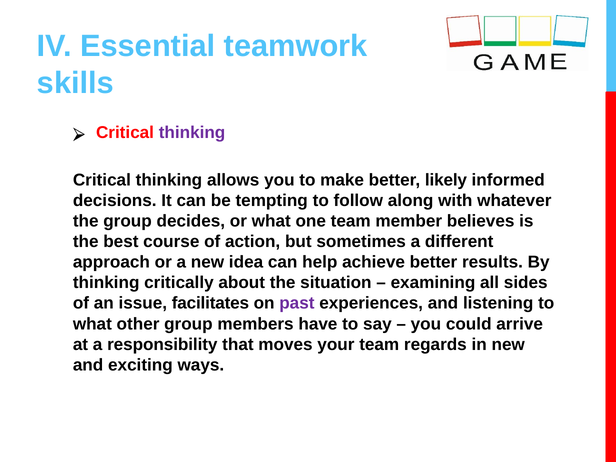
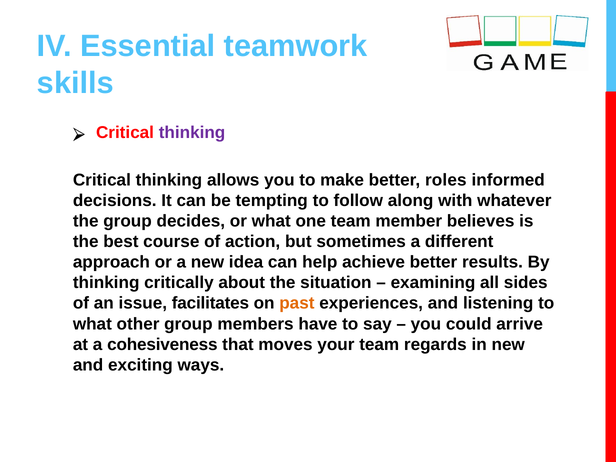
likely: likely -> roles
past colour: purple -> orange
responsibility: responsibility -> cohesiveness
